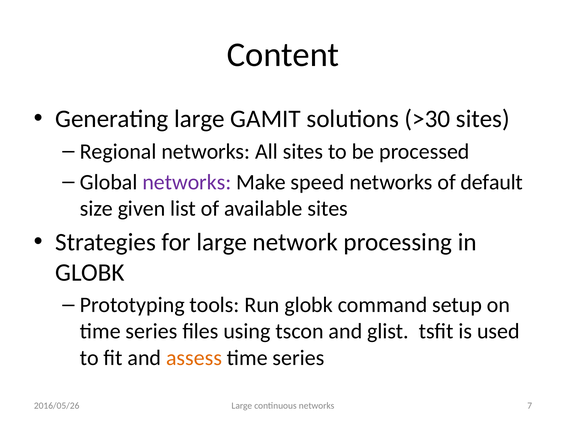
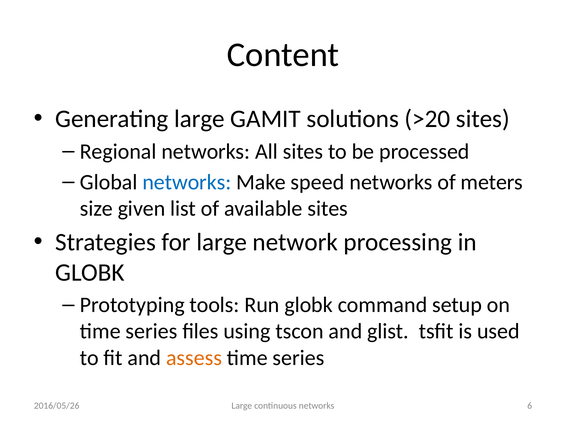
>30: >30 -> >20
networks at (187, 182) colour: purple -> blue
default: default -> meters
7: 7 -> 6
